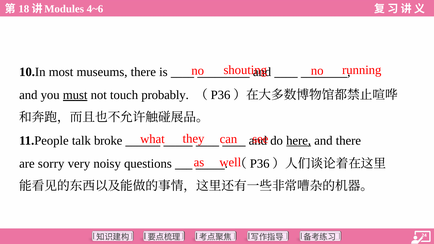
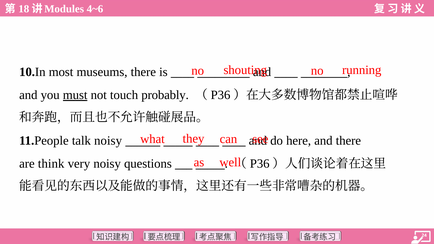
talk broke: broke -> noisy
here underline: present -> none
sorry: sorry -> think
